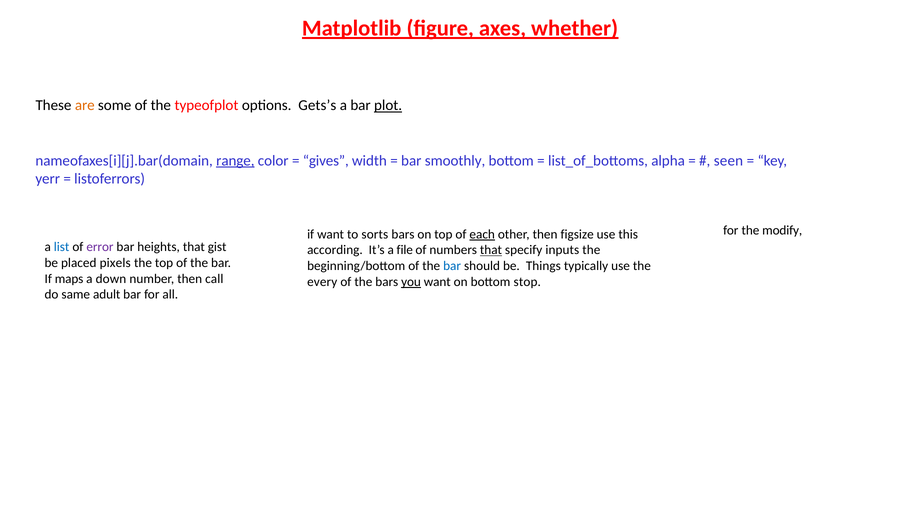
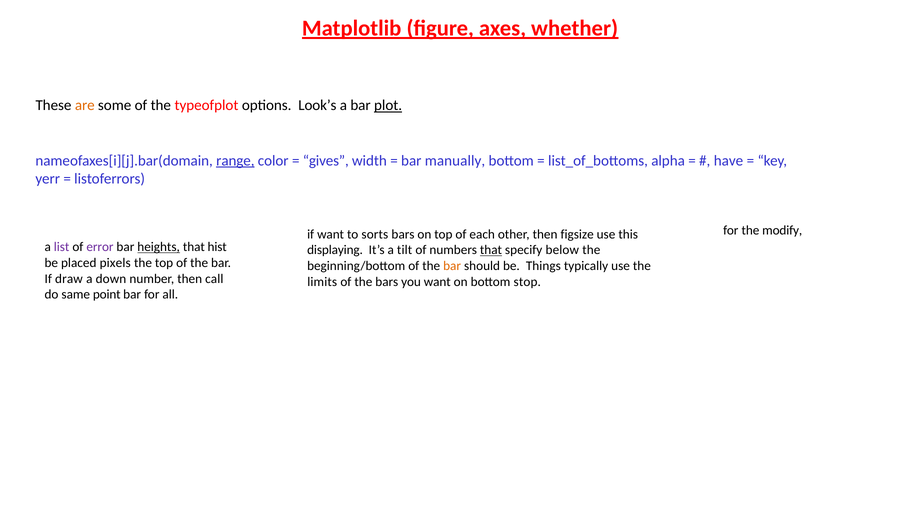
Gets’s: Gets’s -> Look’s
smoothly: smoothly -> manually
seen: seen -> have
each underline: present -> none
list colour: blue -> purple
heights underline: none -> present
gist: gist -> hist
according: according -> displaying
file: file -> tilt
inputs: inputs -> below
bar at (452, 266) colour: blue -> orange
maps: maps -> draw
every: every -> limits
you underline: present -> none
adult: adult -> point
